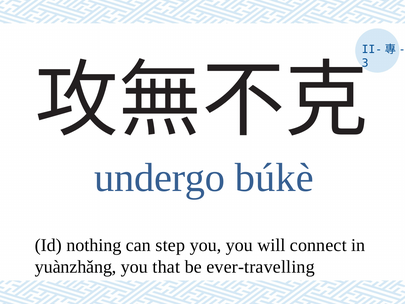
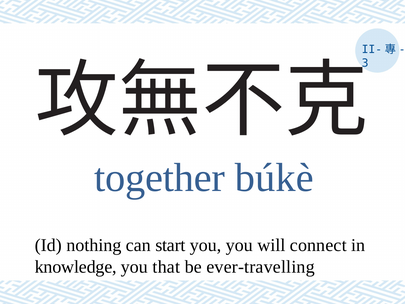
undergo: undergo -> together
step: step -> start
yuànzhǎng: yuànzhǎng -> knowledge
